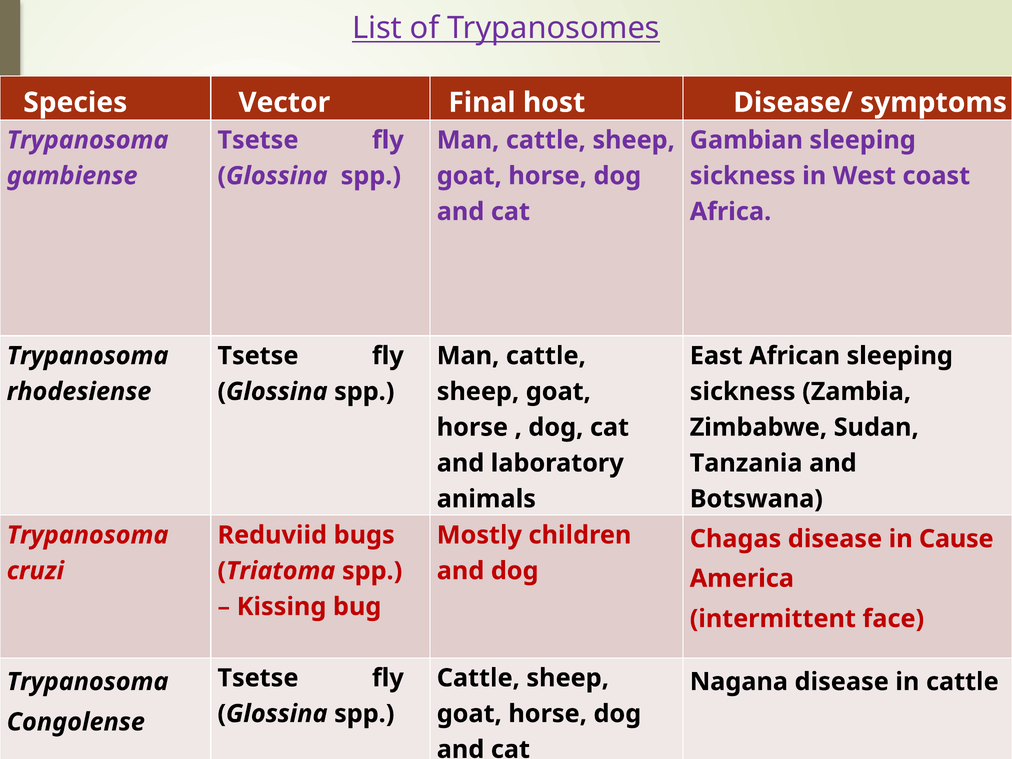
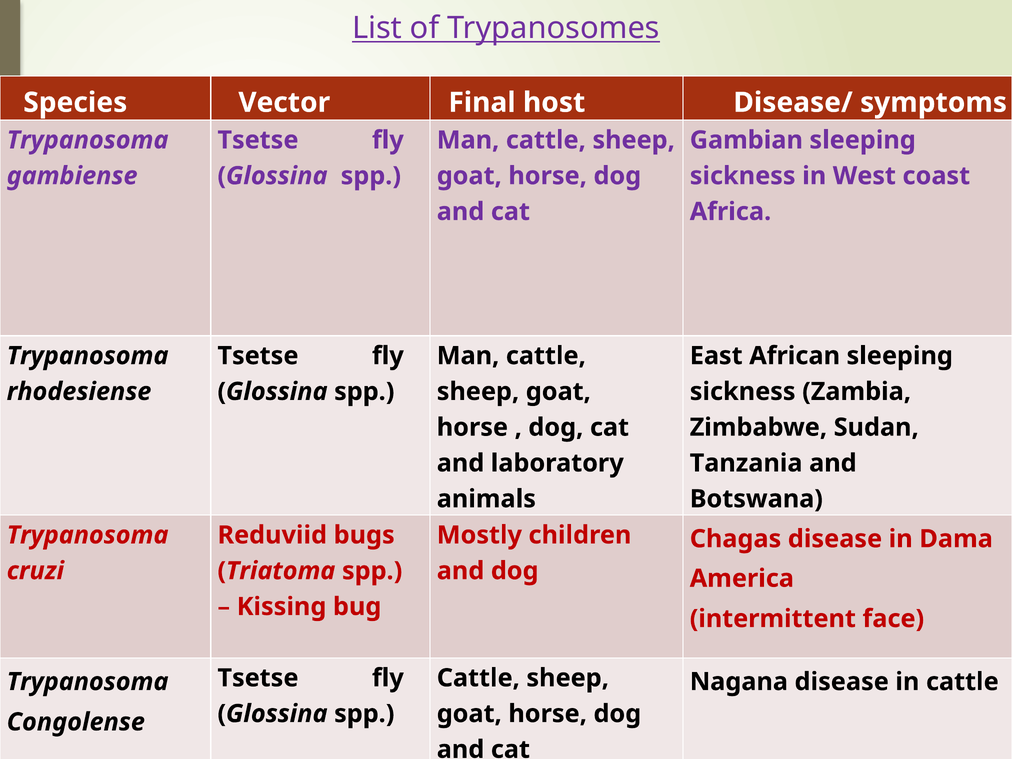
Cause: Cause -> Dama
